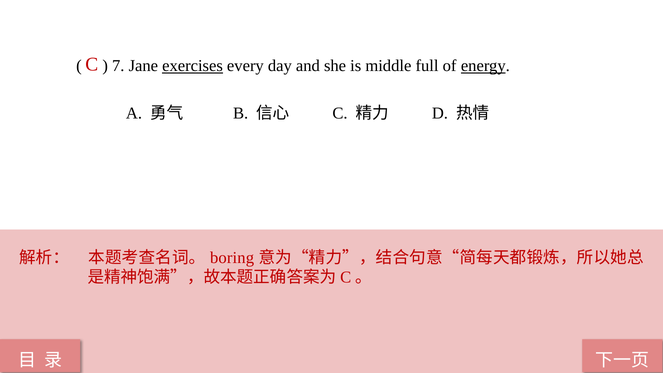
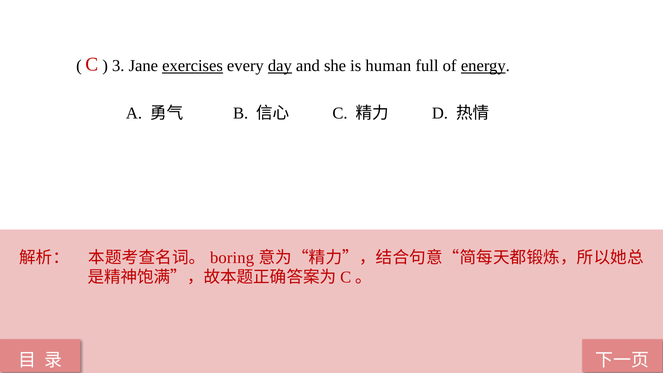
7: 7 -> 3
day underline: none -> present
middle: middle -> human
